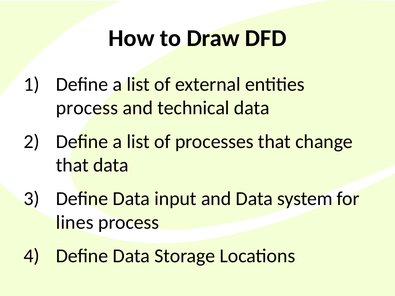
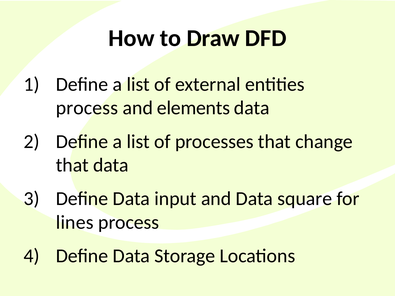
technical: technical -> elements
system: system -> square
